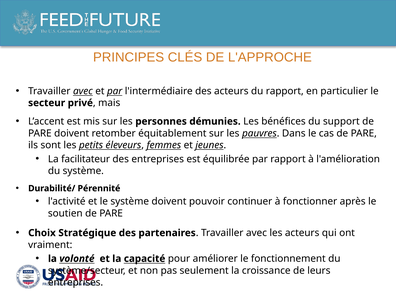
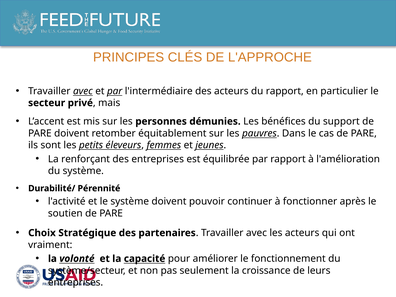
facilitateur: facilitateur -> renforçant
